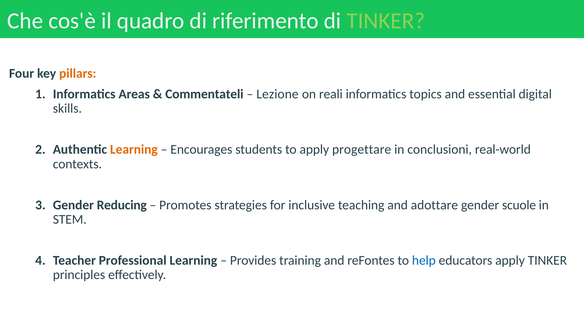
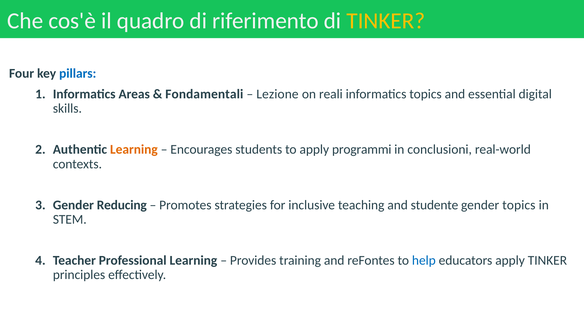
TINKER at (386, 21) colour: light green -> yellow
pillars colour: orange -> blue
Commentateli: Commentateli -> Fondamentali
progettare: progettare -> programmi
adottare: adottare -> studente
gender scuole: scuole -> topics
